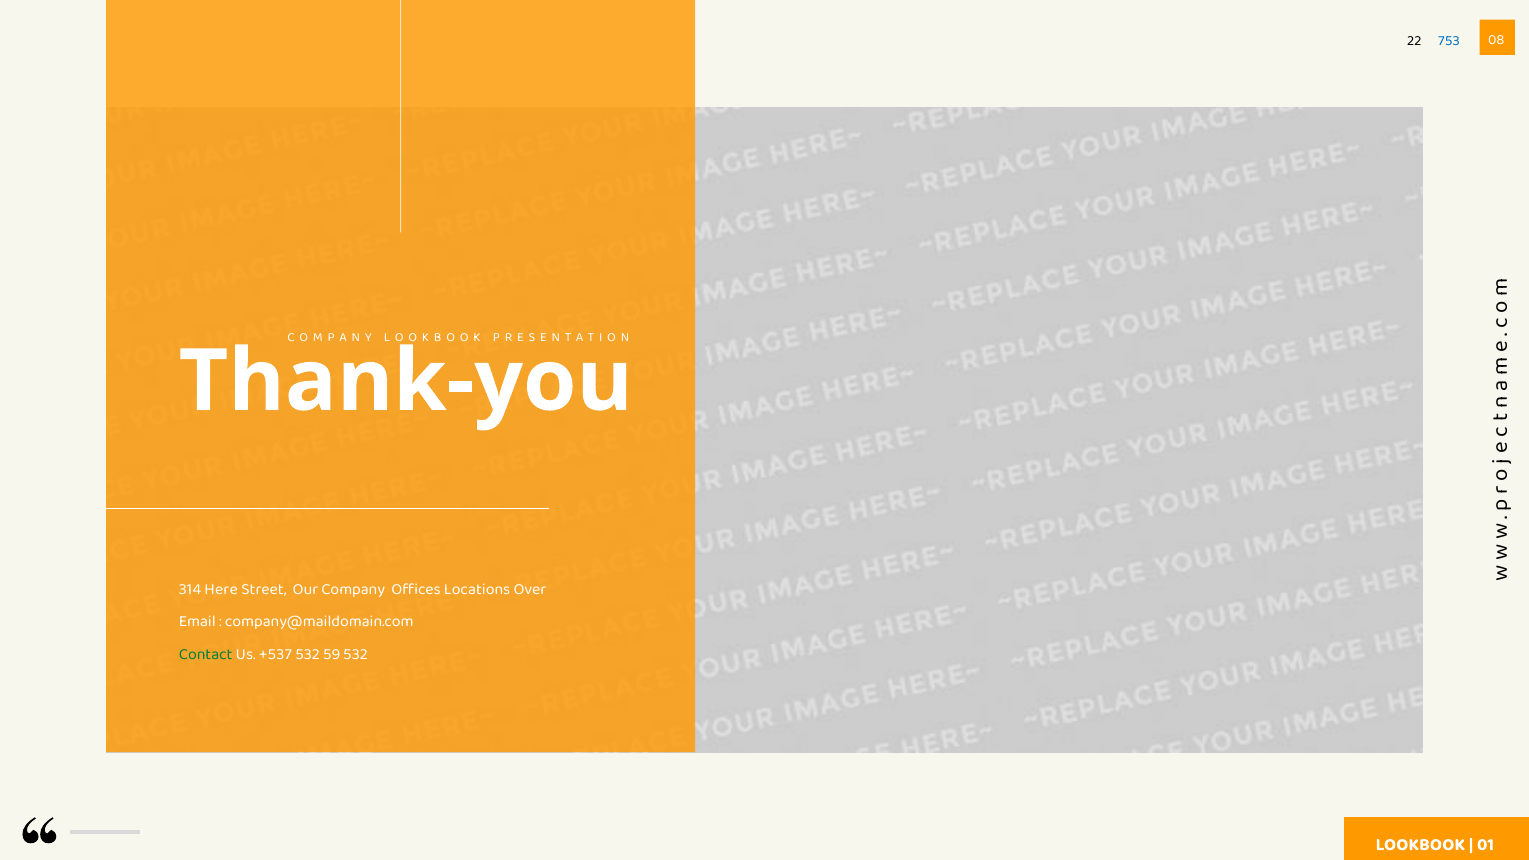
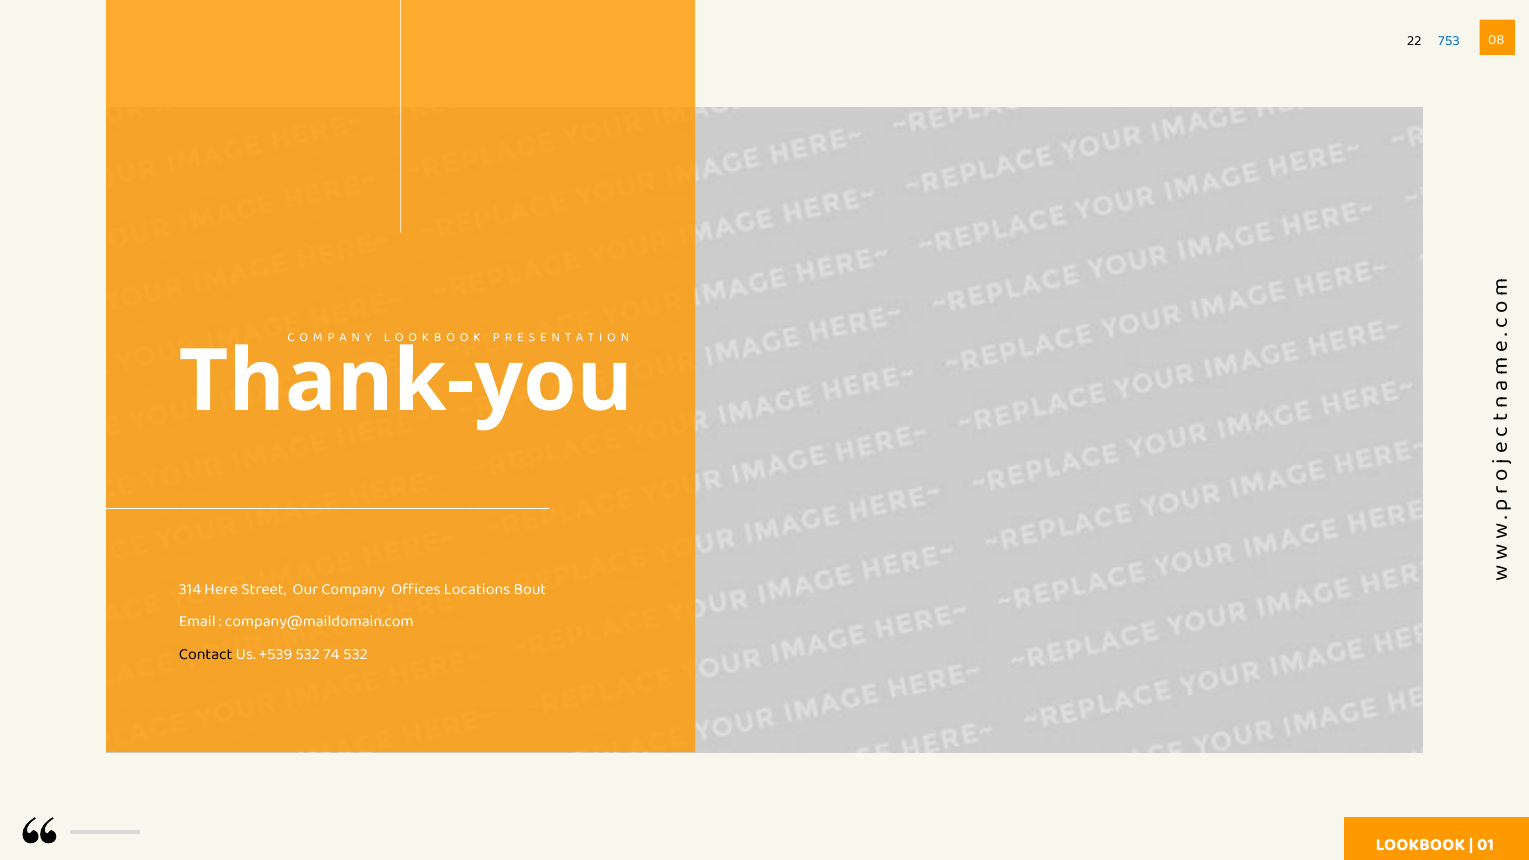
Over: Over -> Bout
Contact colour: green -> black
+537: +537 -> +539
59: 59 -> 74
